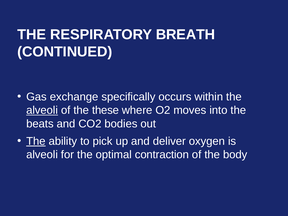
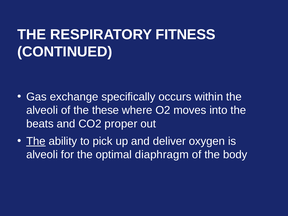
BREATH: BREATH -> FITNESS
alveoli at (42, 110) underline: present -> none
bodies: bodies -> proper
contraction: contraction -> diaphragm
